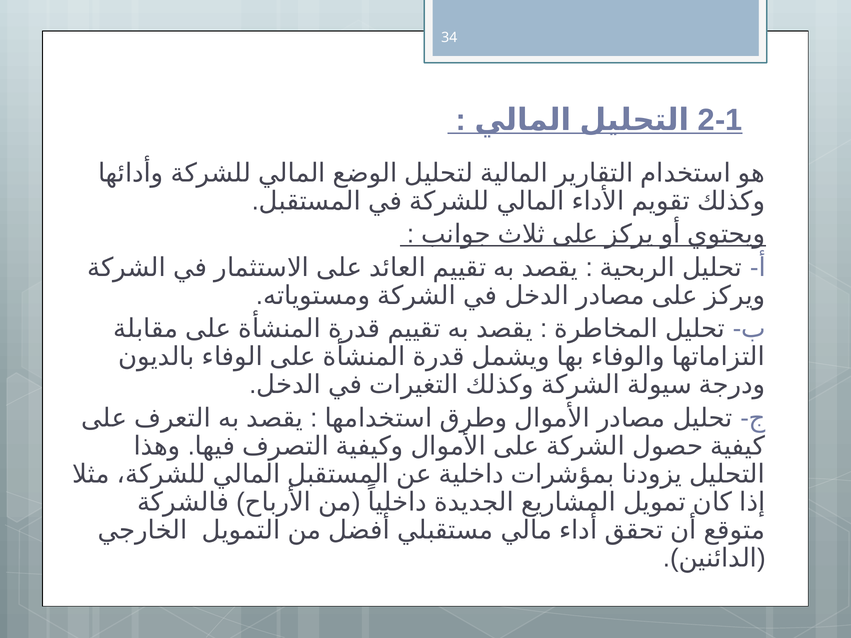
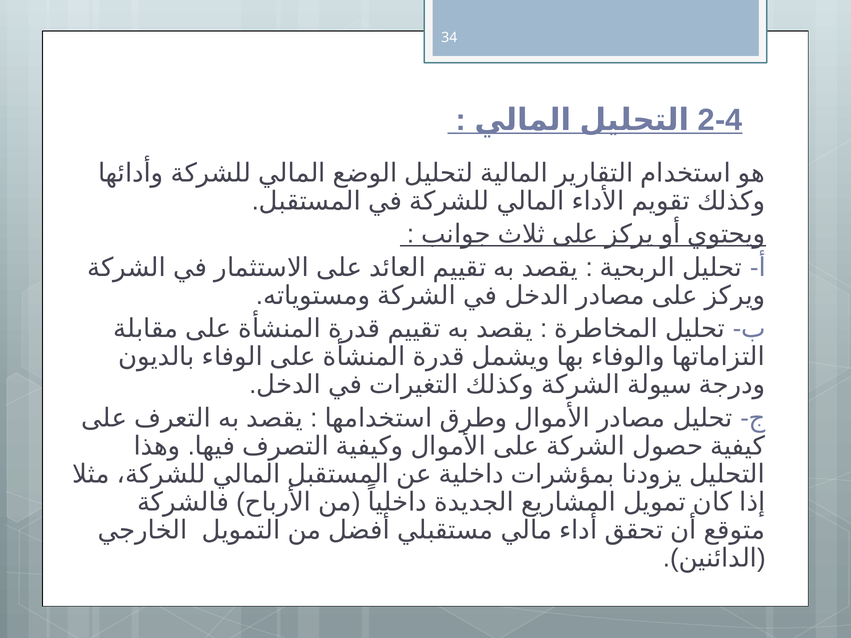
2-1: 2-1 -> 2-4
